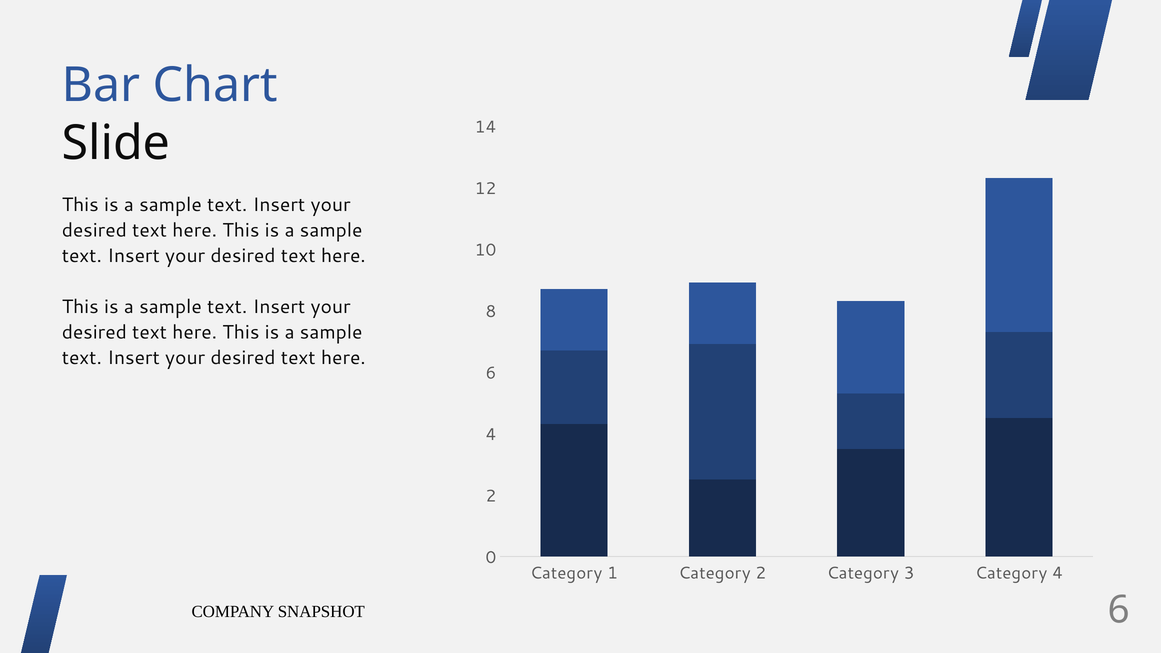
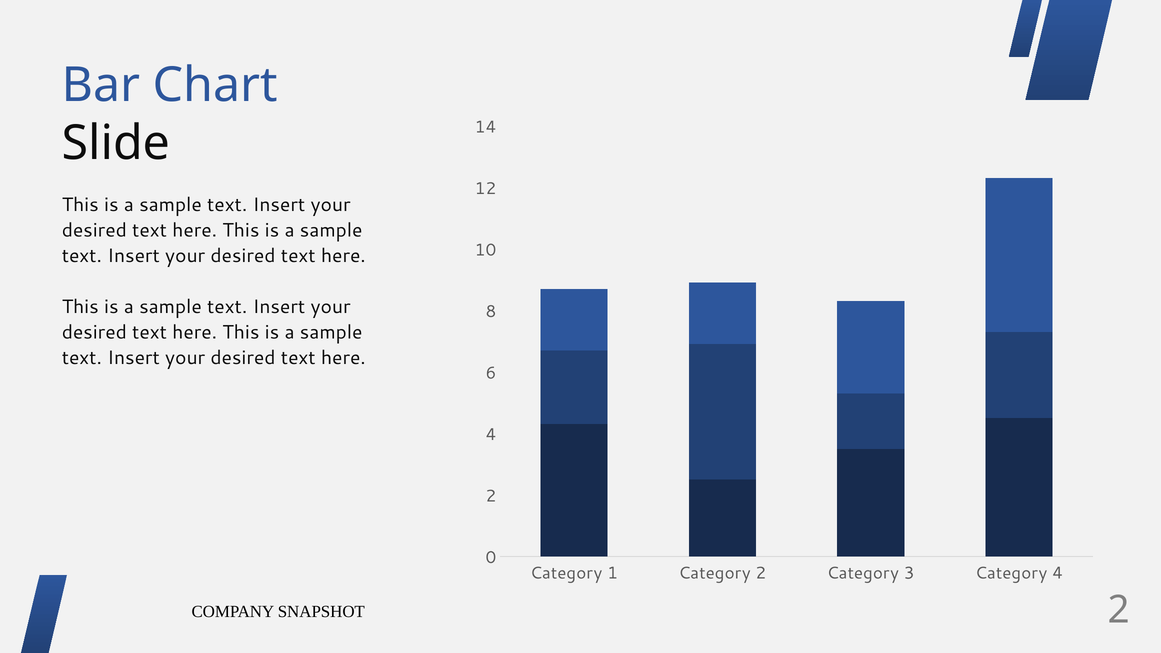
SNAPSHOT 6: 6 -> 2
